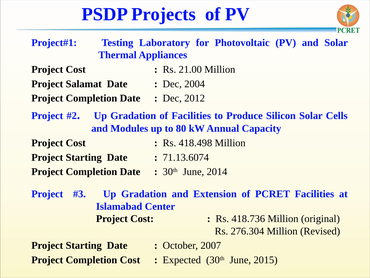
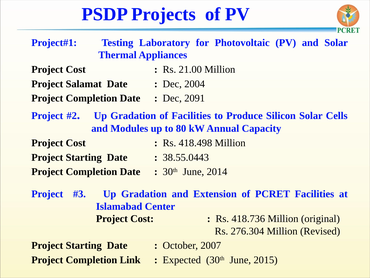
2012: 2012 -> 2091
71.13.6074: 71.13.6074 -> 38.55.0443
Completion Cost: Cost -> Link
